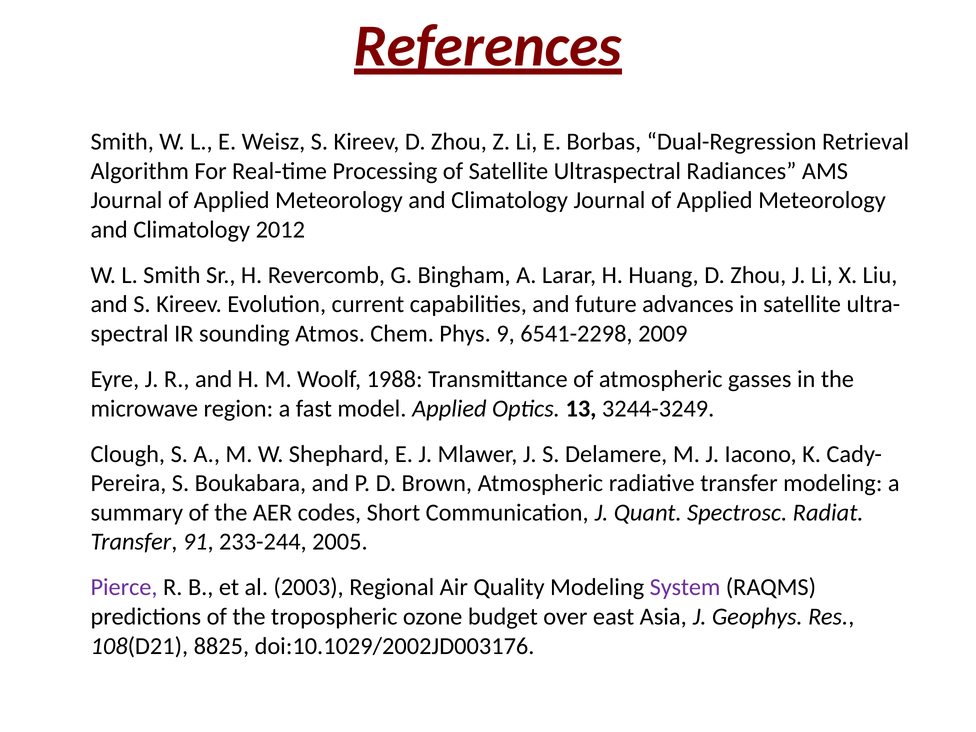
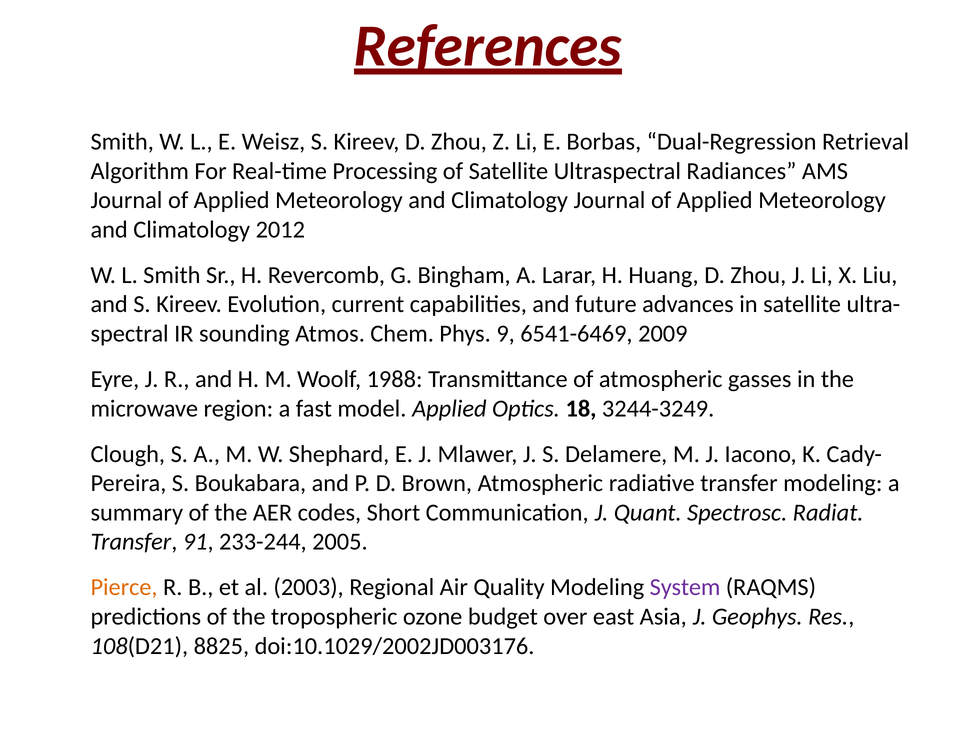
6541-2298: 6541-2298 -> 6541-6469
13: 13 -> 18
Pierce colour: purple -> orange
